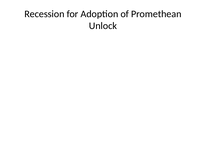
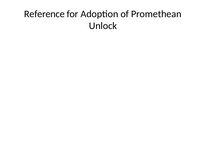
Recession: Recession -> Reference
